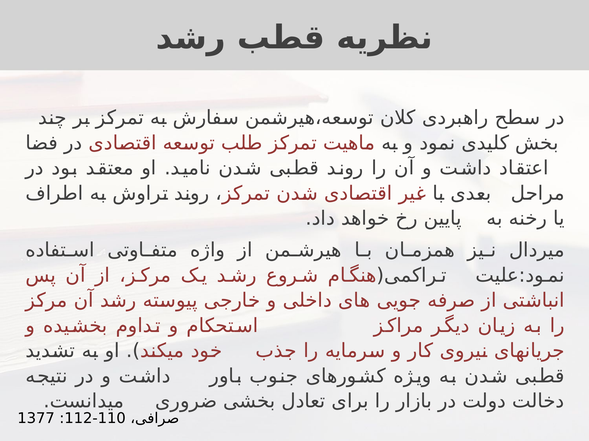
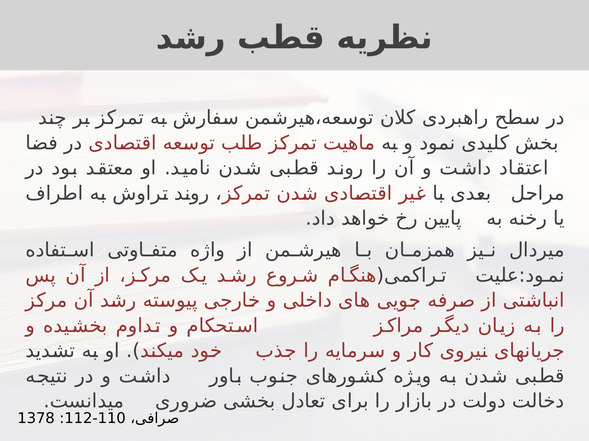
1377: 1377 -> 1378
